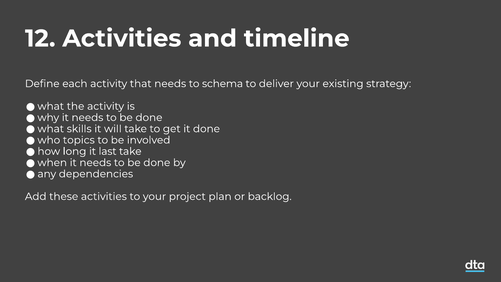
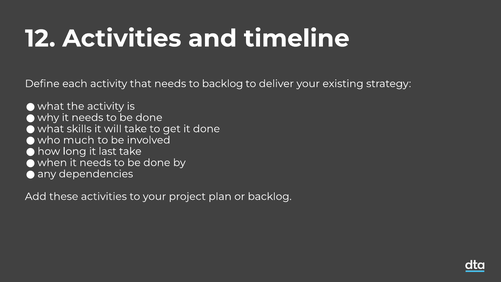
to schema: schema -> backlog
topics: topics -> much
